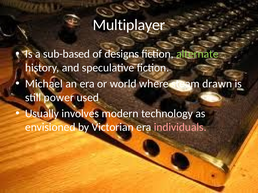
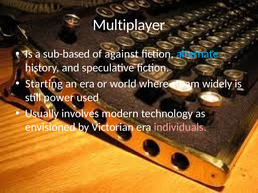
designs: designs -> against
alternate colour: light green -> light blue
Michael: Michael -> Starting
drawn: drawn -> widely
